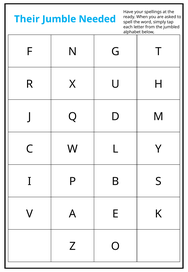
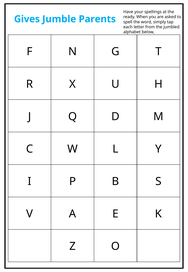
Their: Their -> Gives
Needed: Needed -> Parents
